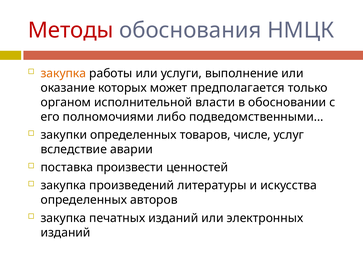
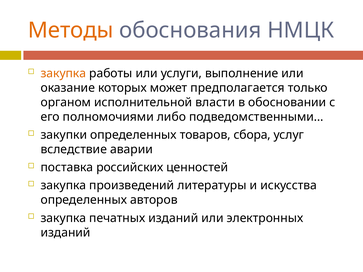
Методы colour: red -> orange
числе: числе -> сбора
произвести: произвести -> российских
